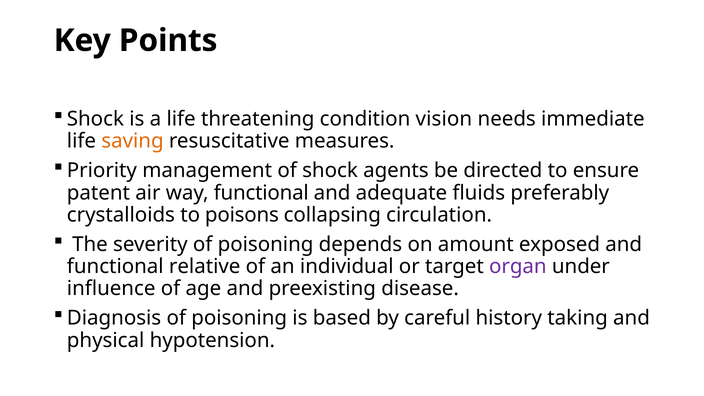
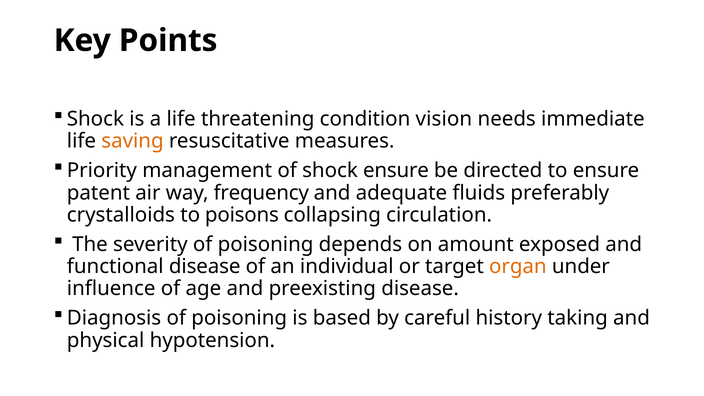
shock agents: agents -> ensure
way functional: functional -> frequency
functional relative: relative -> disease
organ colour: purple -> orange
